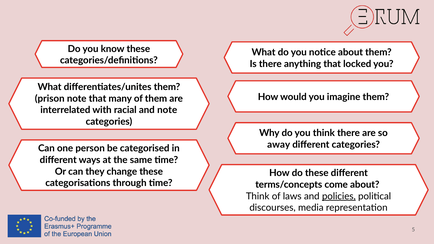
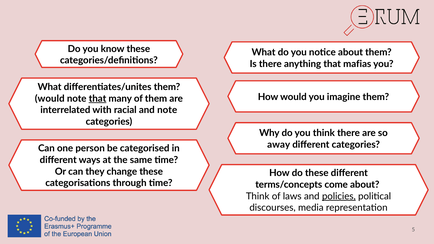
locked: locked -> mafias
prison at (50, 99): prison -> would
that at (98, 99) underline: none -> present
